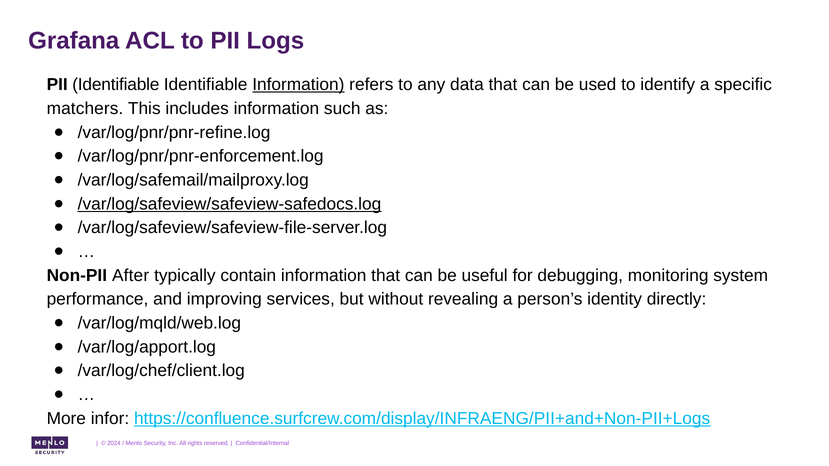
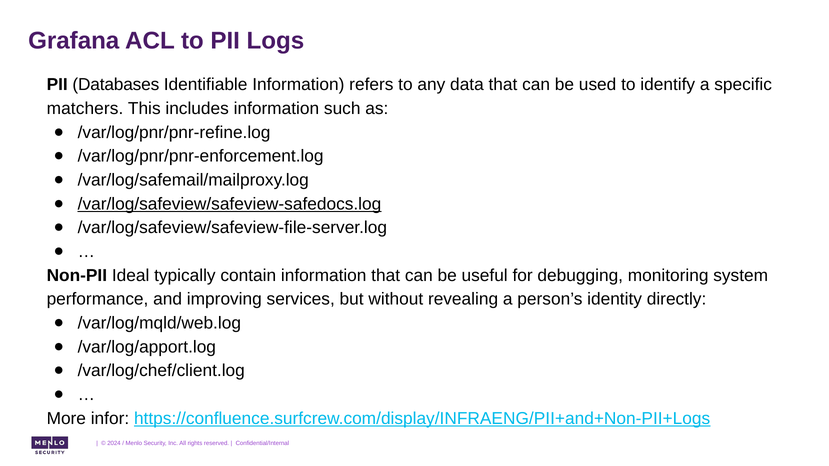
PII Identifiable: Identifiable -> Databases
Information at (298, 85) underline: present -> none
After: After -> Ideal
